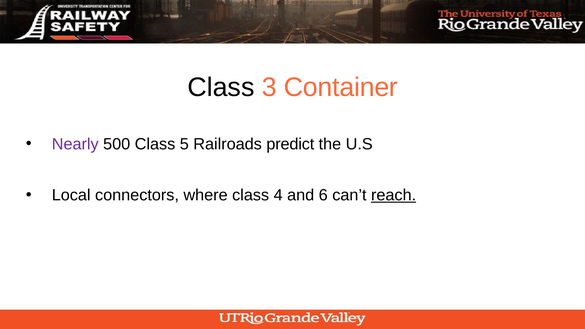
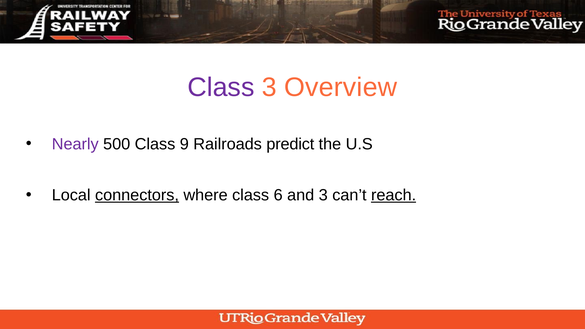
Class at (221, 87) colour: black -> purple
Container: Container -> Overview
5: 5 -> 9
connectors underline: none -> present
4: 4 -> 6
and 6: 6 -> 3
